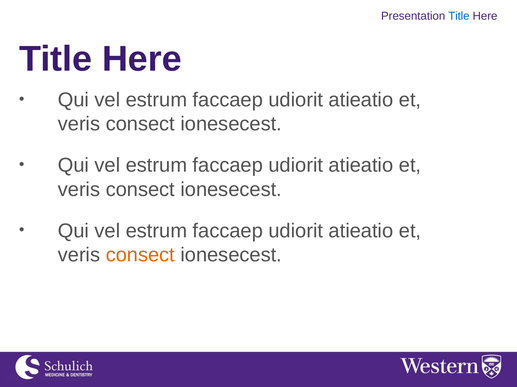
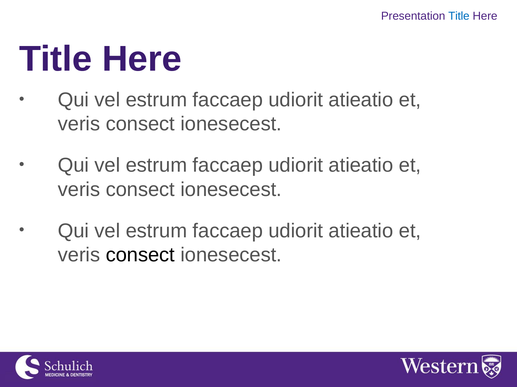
consect at (140, 255) colour: orange -> black
